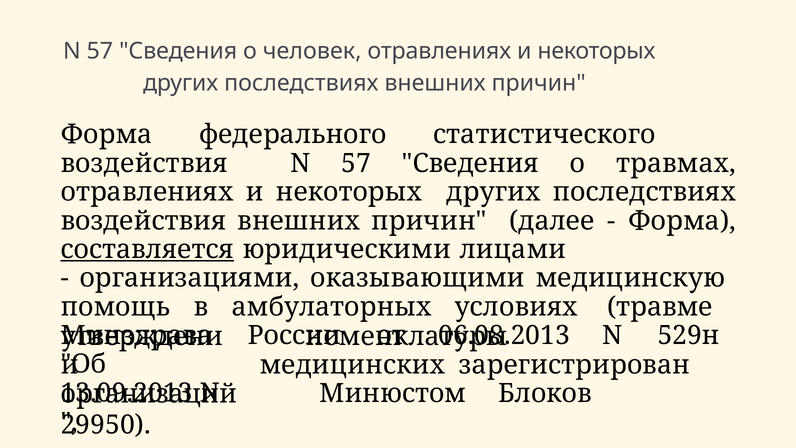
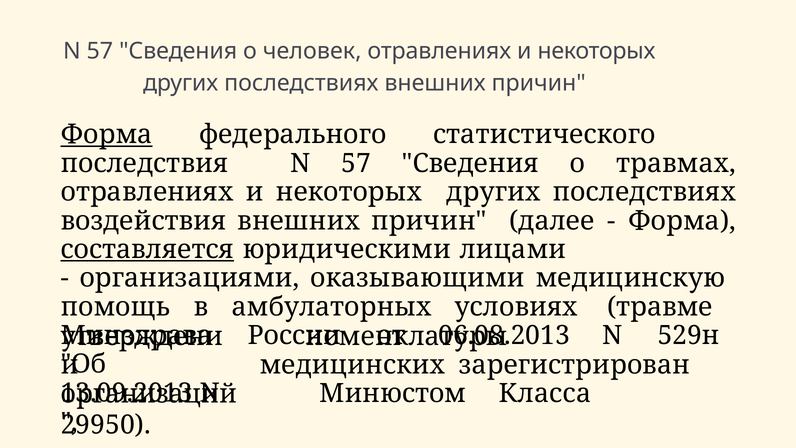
Форма at (107, 135) underline: none -> present
воздействия at (144, 163): воздействия -> последствия
Блоков: Блоков -> Класса
